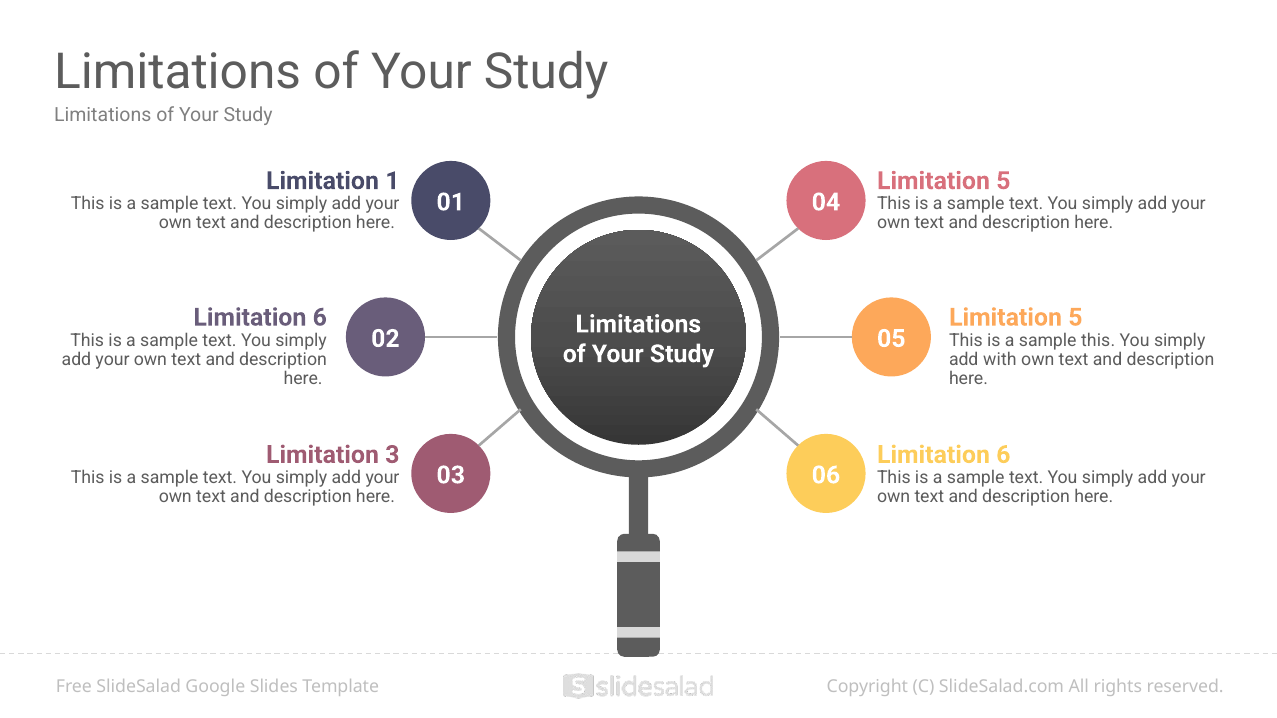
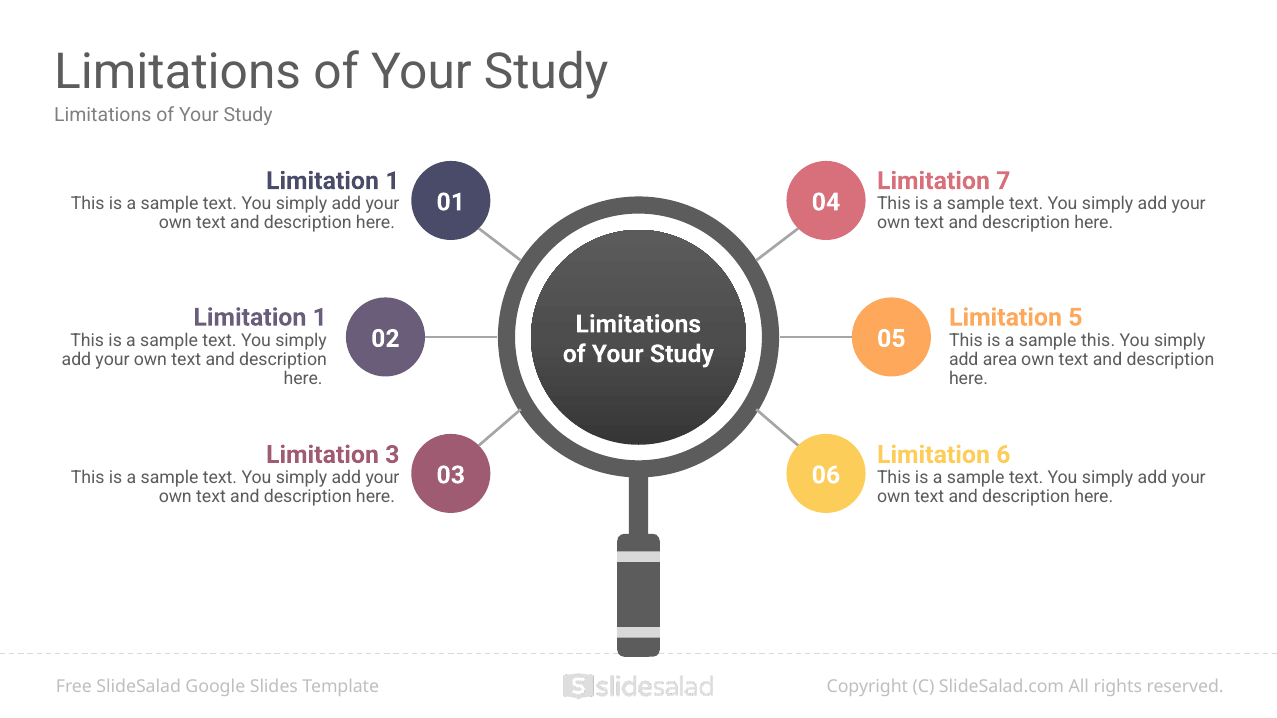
5 at (1003, 181): 5 -> 7
6 at (320, 317): 6 -> 1
with: with -> area
